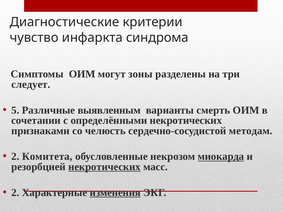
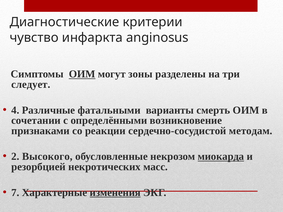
синдрома: синдрома -> anginosus
ОИМ at (82, 74) underline: none -> present
5: 5 -> 4
выявленным: выявленным -> фатальными
определёнными некротических: некротических -> возникновение
челюсть: челюсть -> реакции
Комитета: Комитета -> Высокого
некротических at (104, 167) underline: present -> none
2 at (15, 193): 2 -> 7
